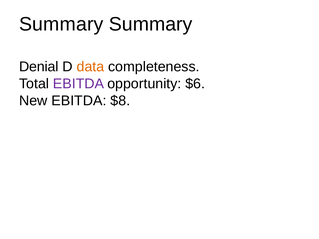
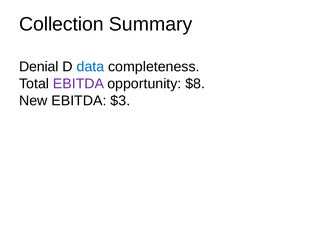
Summary at (61, 24): Summary -> Collection
data colour: orange -> blue
$6: $6 -> $8
$8: $8 -> $3
